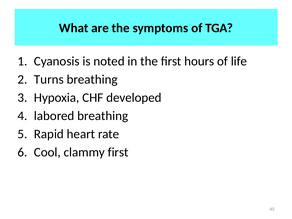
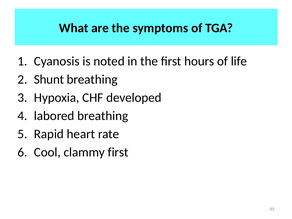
Turns: Turns -> Shunt
